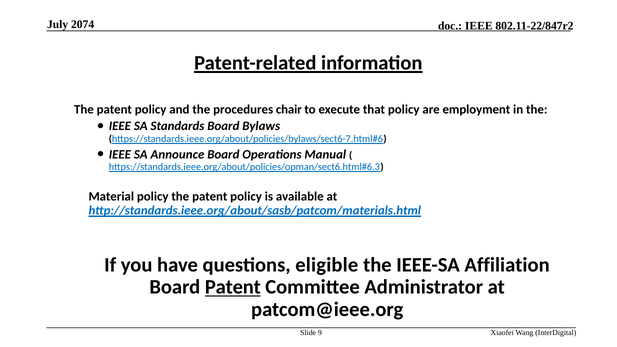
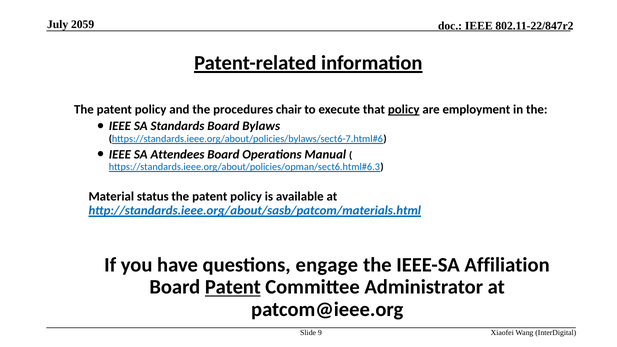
2074: 2074 -> 2059
policy at (404, 109) underline: none -> present
Announce: Announce -> Attendees
Material policy: policy -> status
eligible: eligible -> engage
